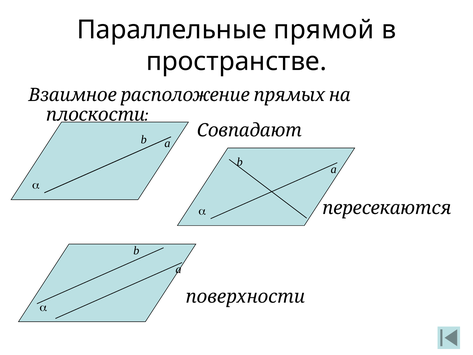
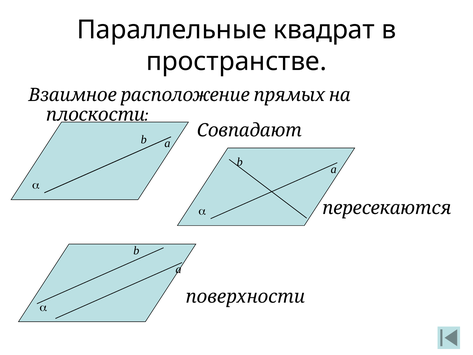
прямой: прямой -> квадрат
